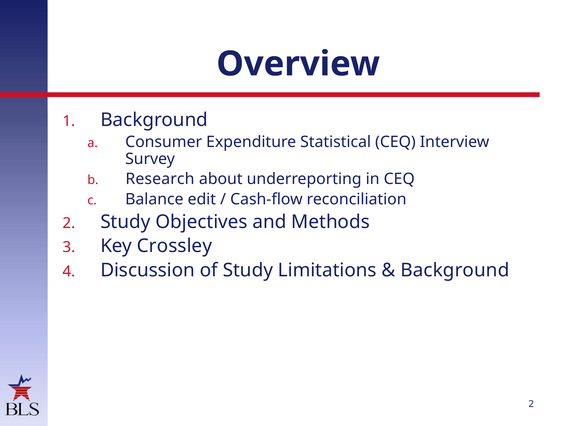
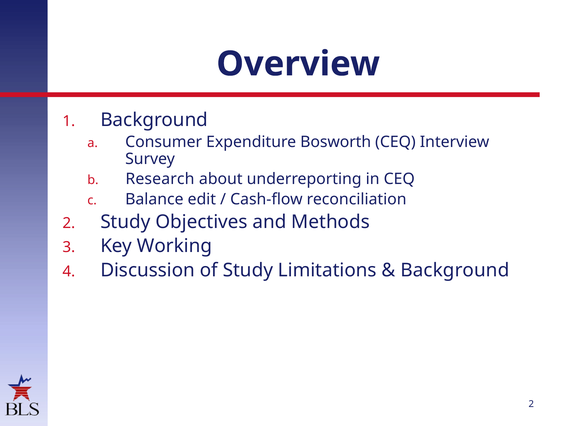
Statistical: Statistical -> Bosworth
Crossley: Crossley -> Working
